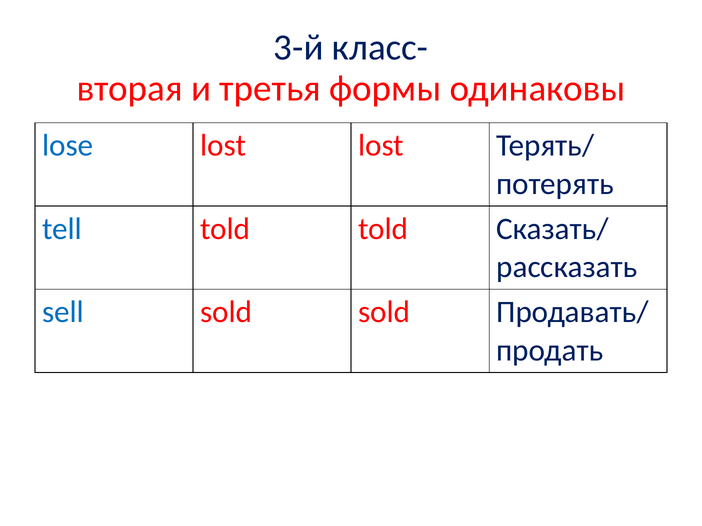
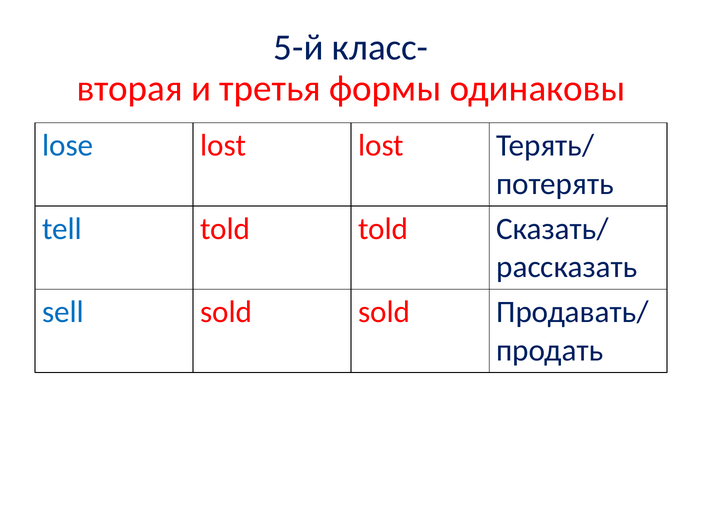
3-й: 3-й -> 5-й
